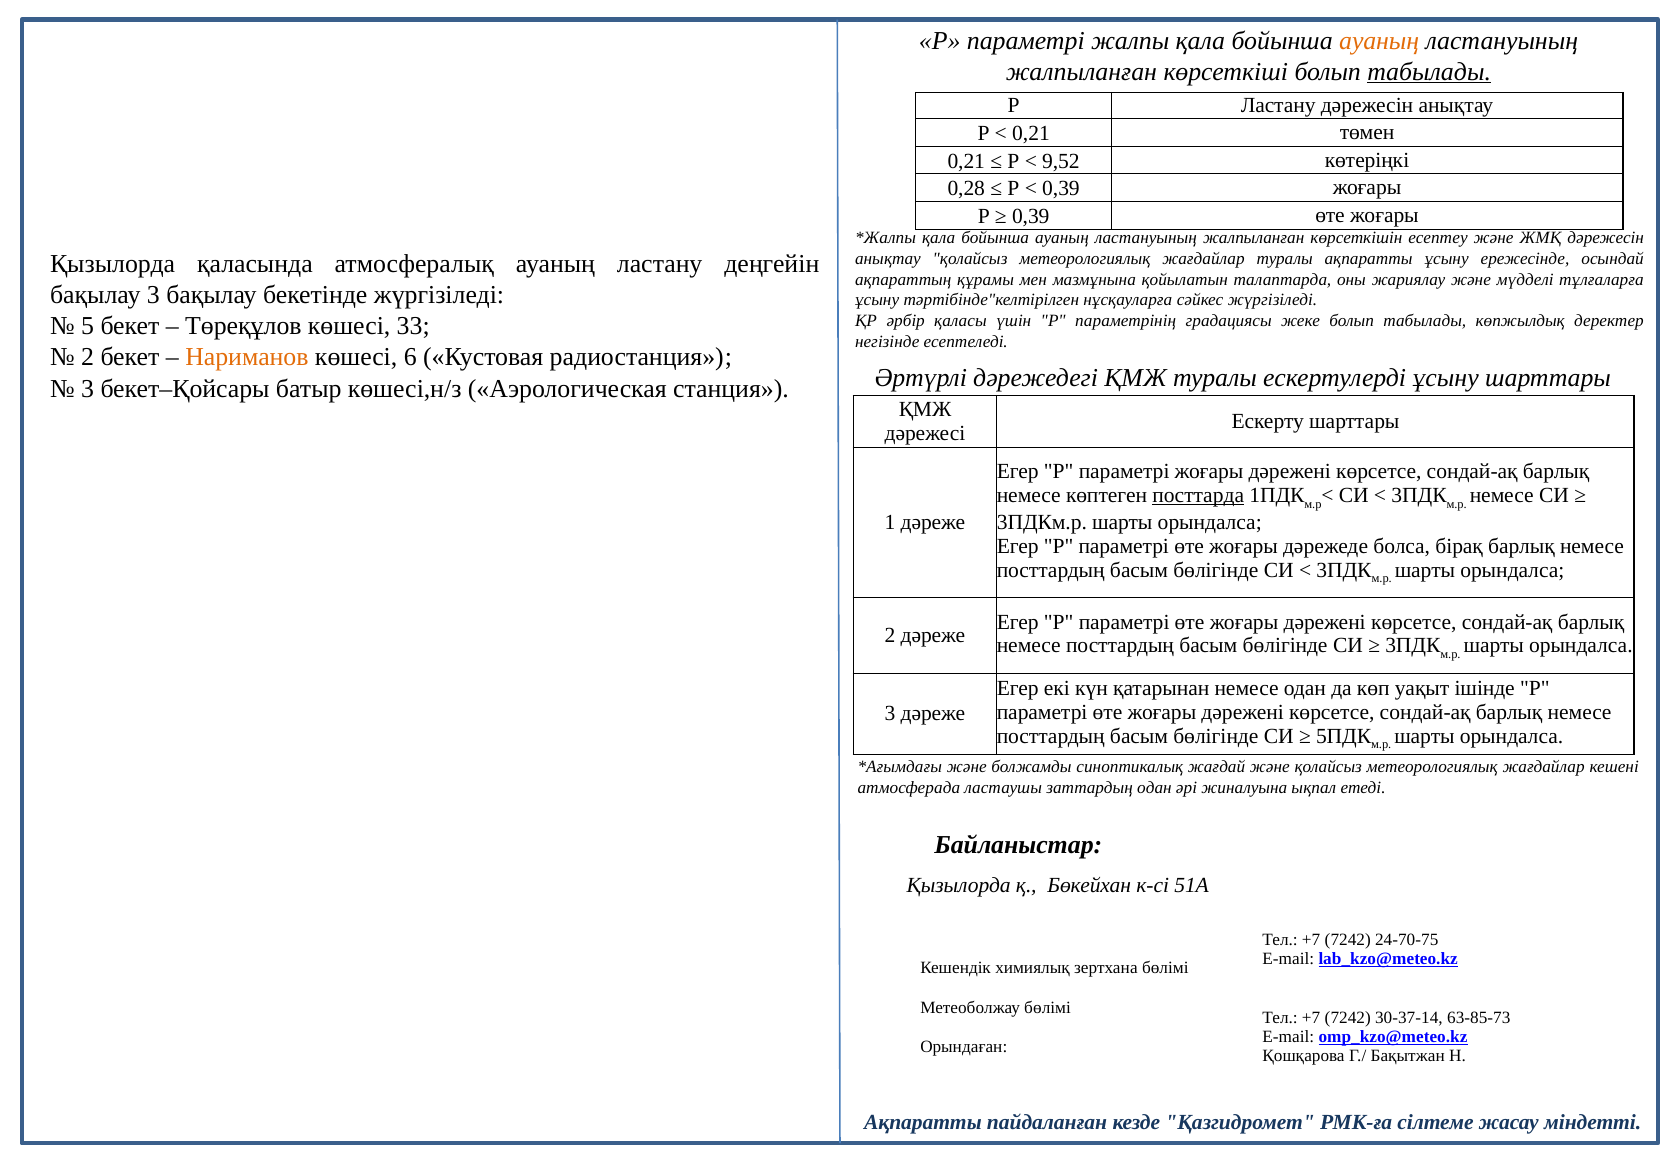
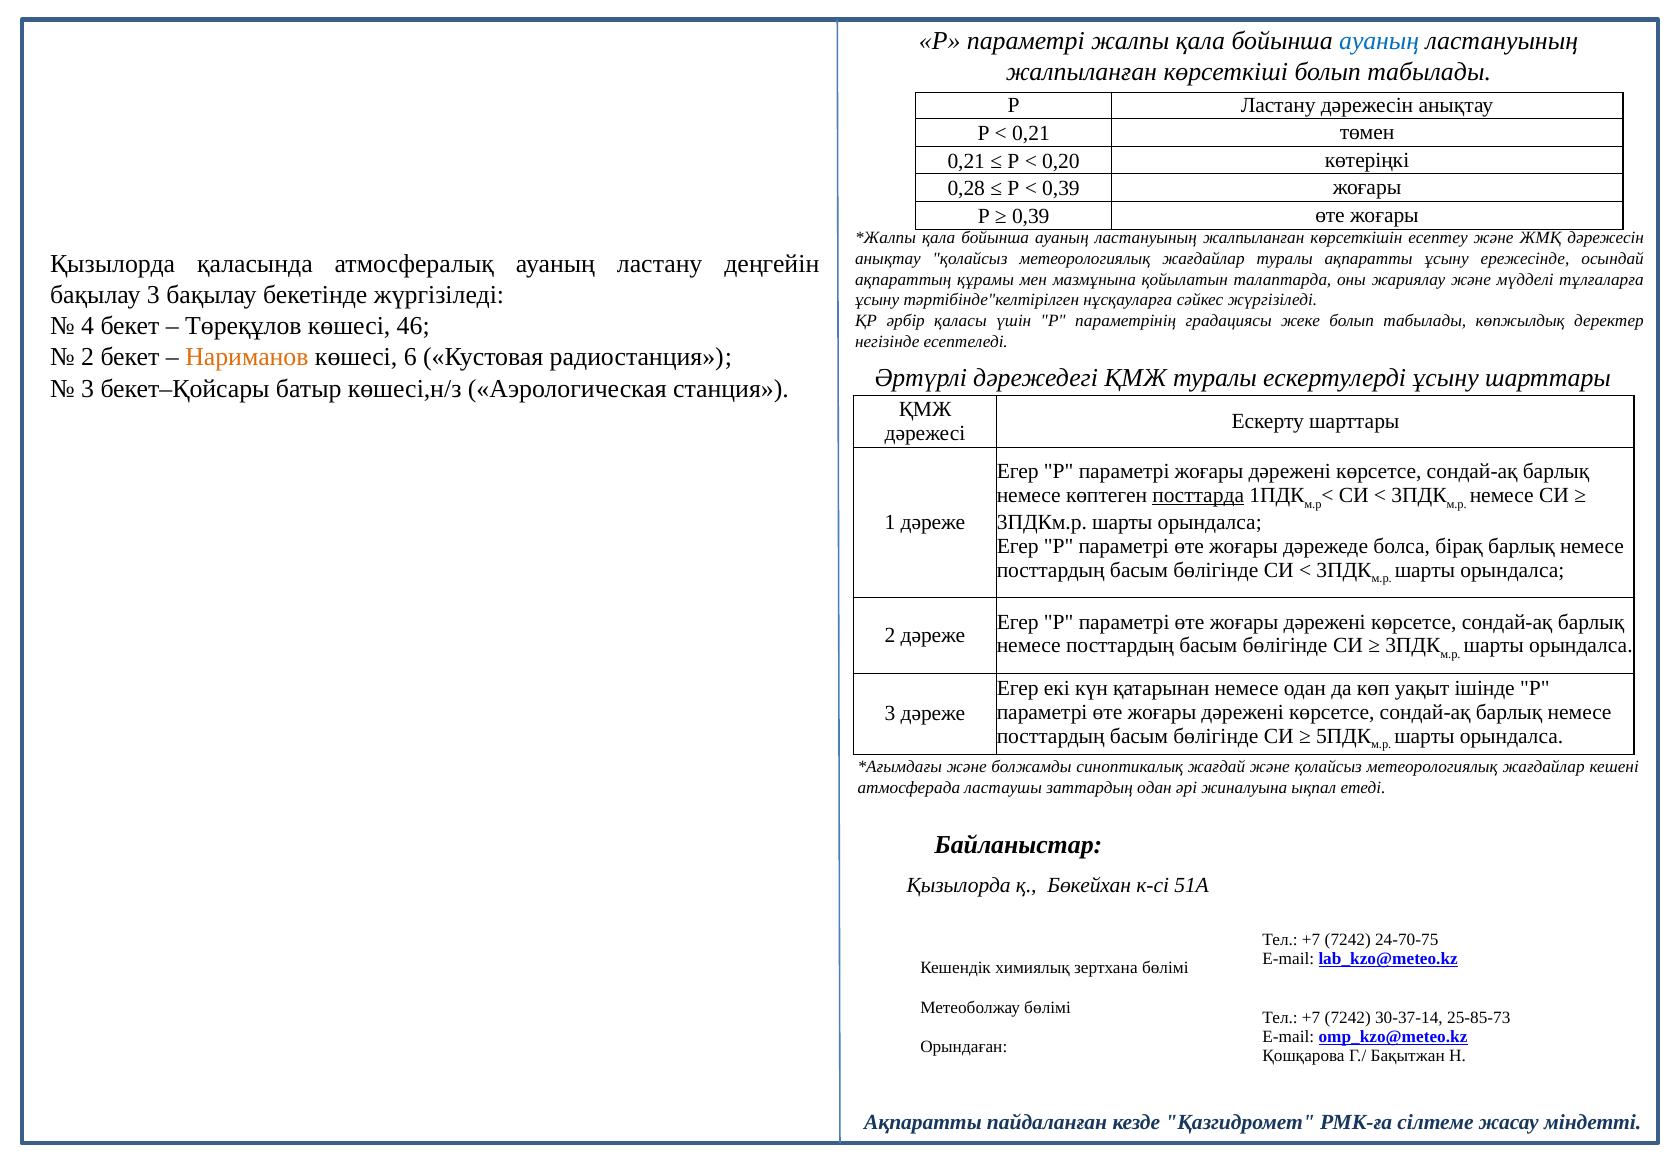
ауаның at (1379, 41) colour: orange -> blue
табылады at (1429, 72) underline: present -> none
9,52: 9,52 -> 0,20
5: 5 -> 4
33: 33 -> 46
63-85-73: 63-85-73 -> 25-85-73
